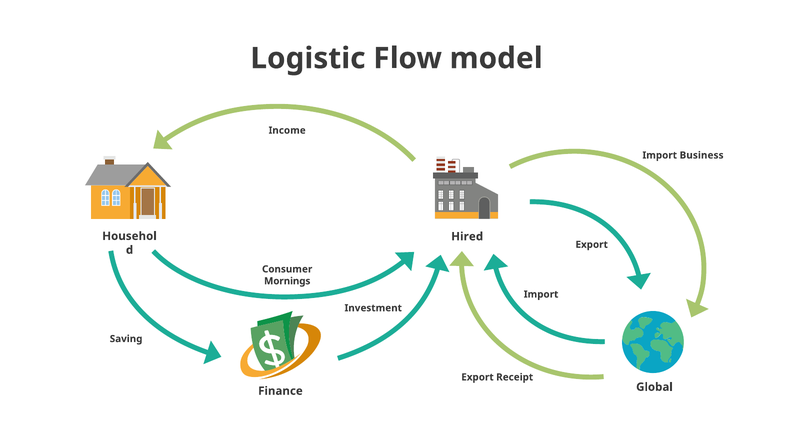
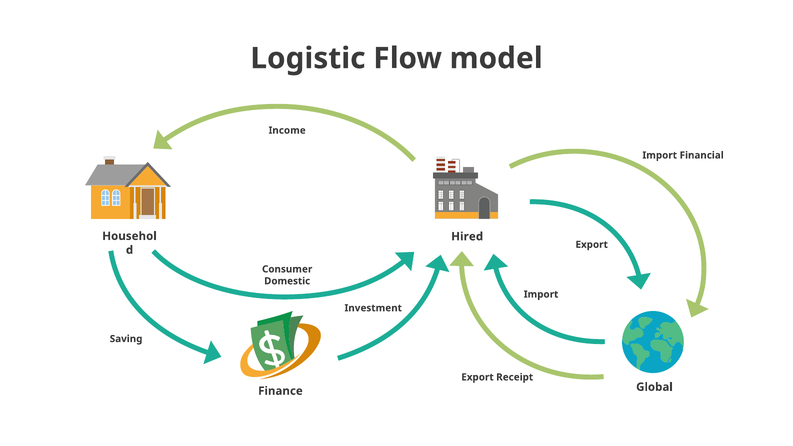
Business: Business -> Financial
Mornings: Mornings -> Domestic
